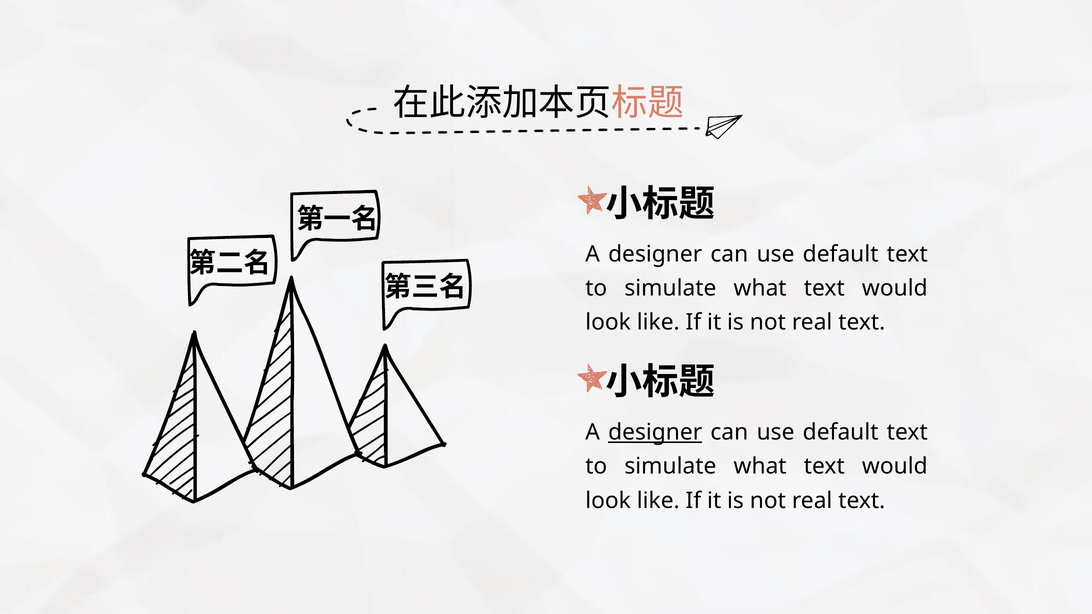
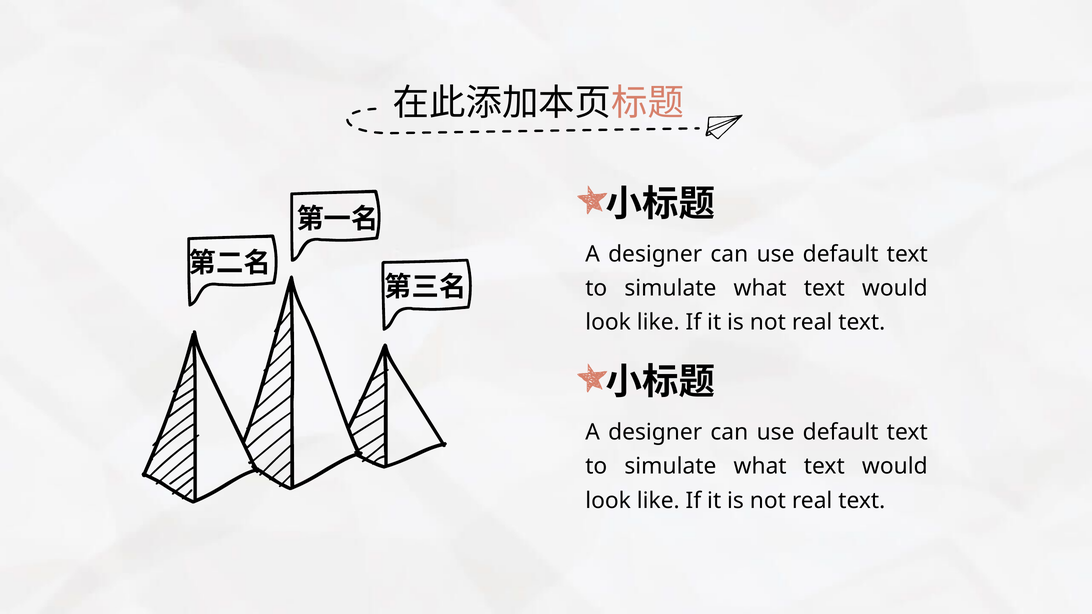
designer at (655, 432) underline: present -> none
